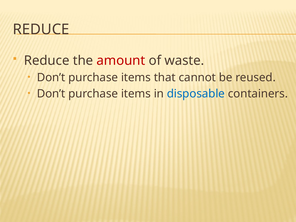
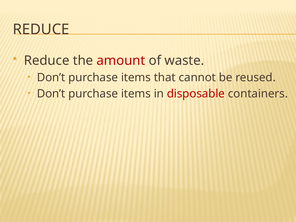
disposable colour: blue -> red
